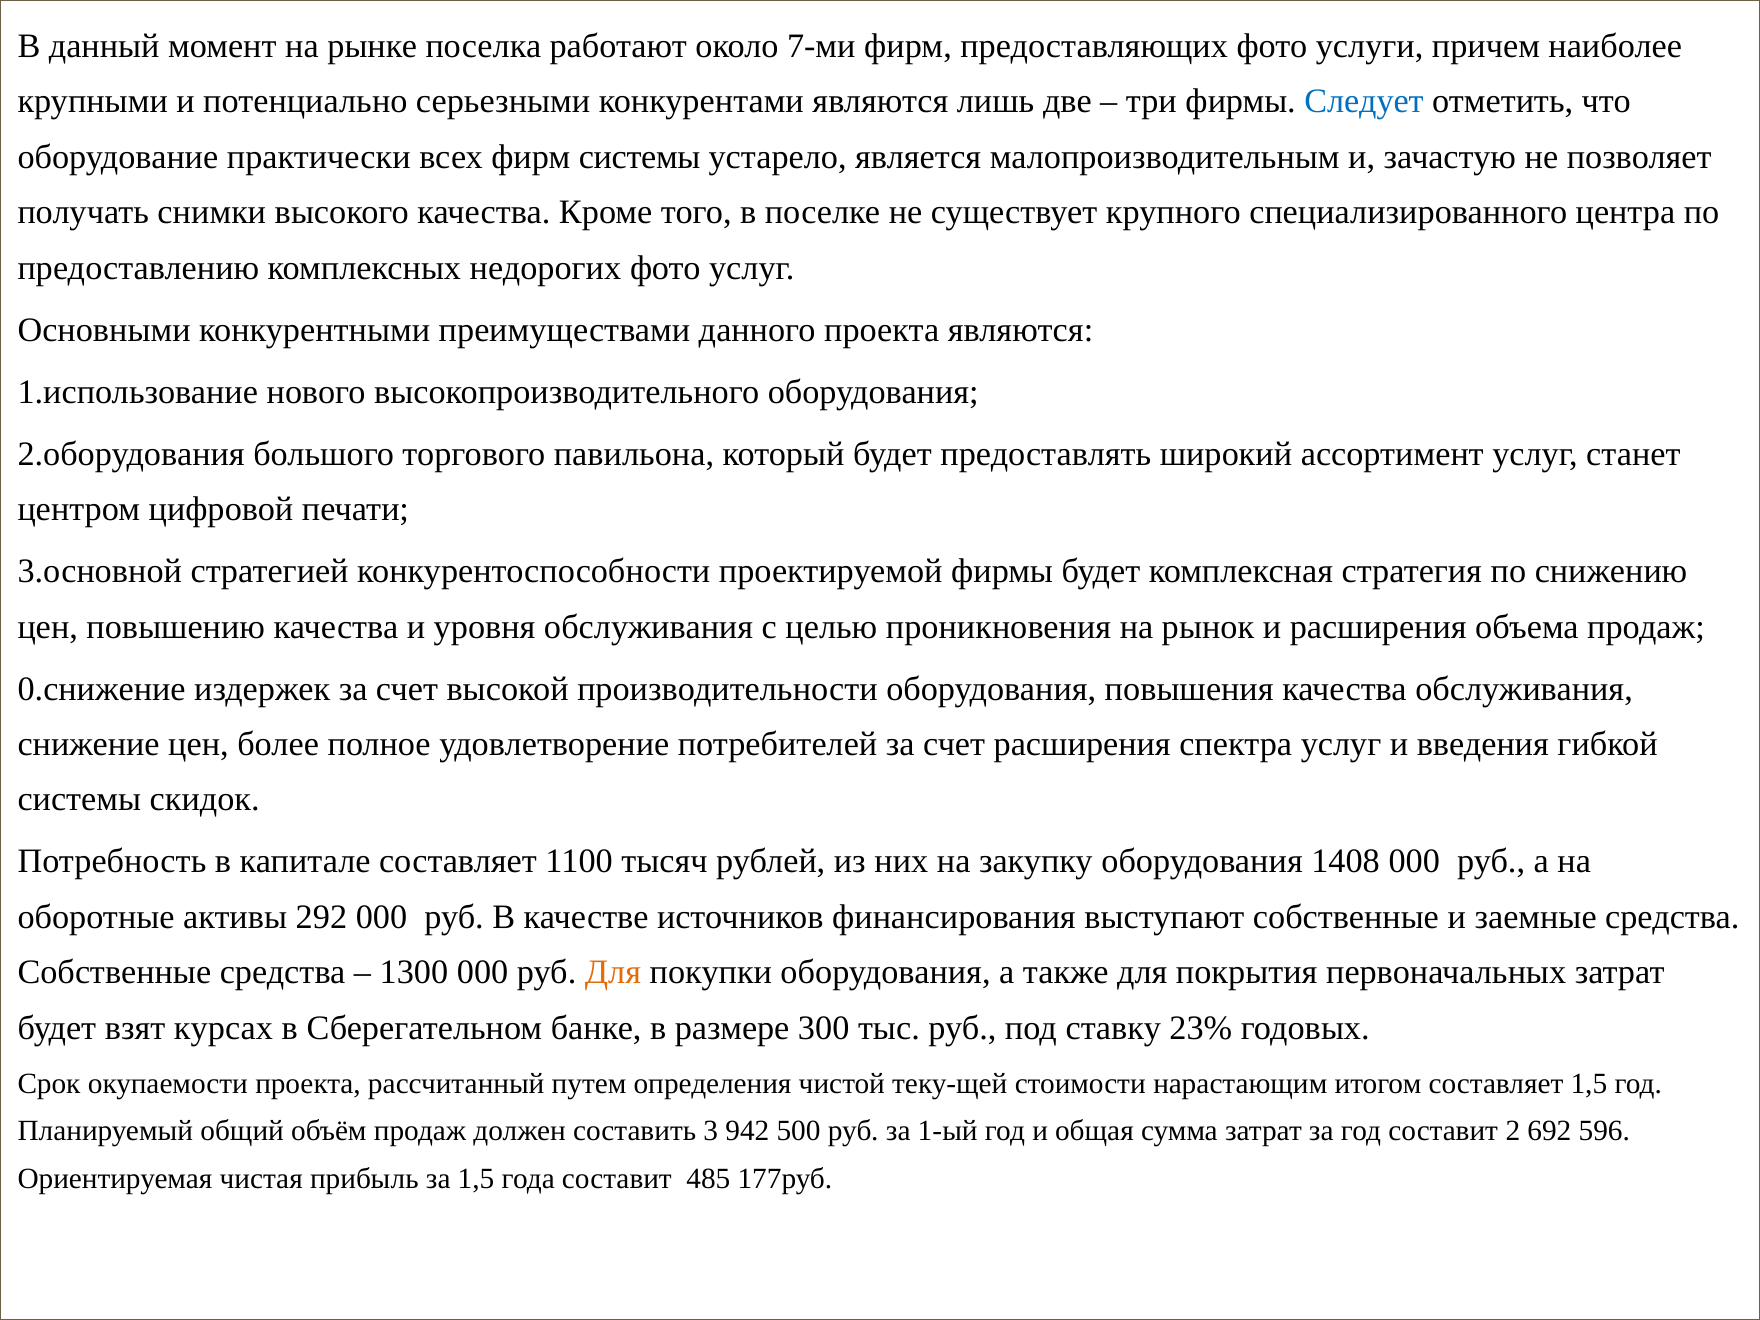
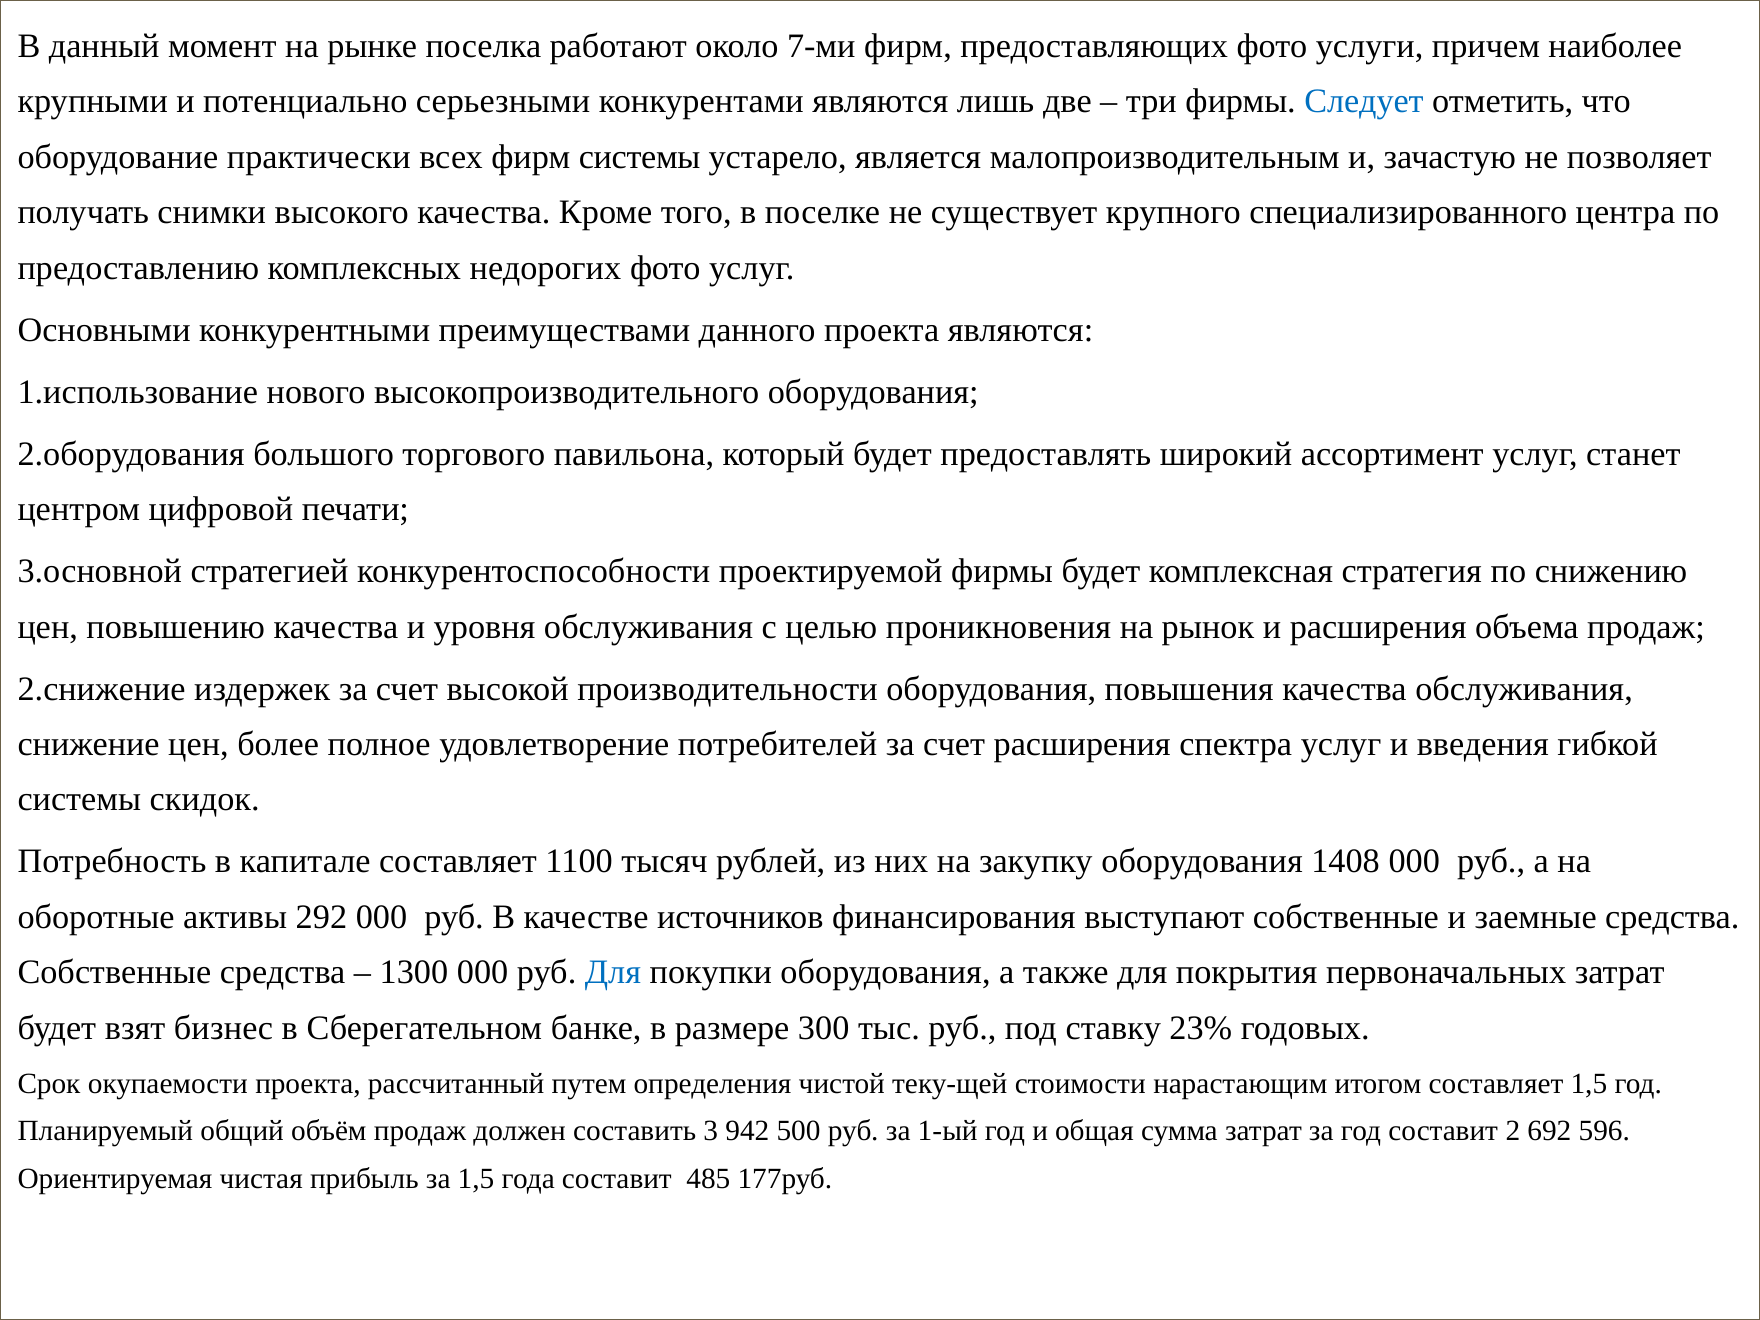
0.снижение: 0.снижение -> 2.снижение
Для at (613, 973) colour: orange -> blue
курсах: курсах -> бизнес
